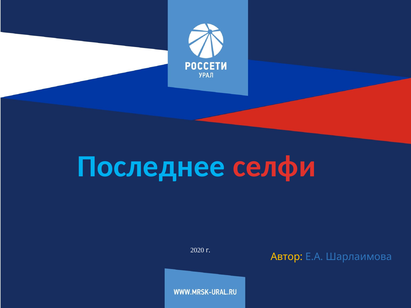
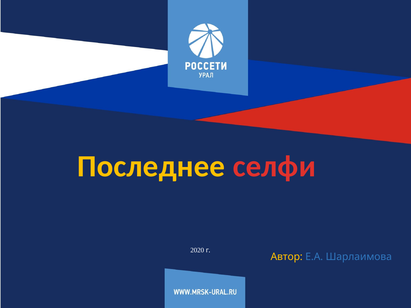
Последнее colour: light blue -> yellow
